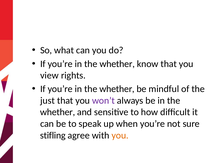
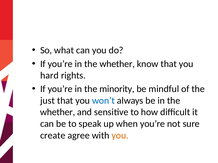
view: view -> hard
whether at (117, 89): whether -> minority
won’t colour: purple -> blue
stifling: stifling -> create
